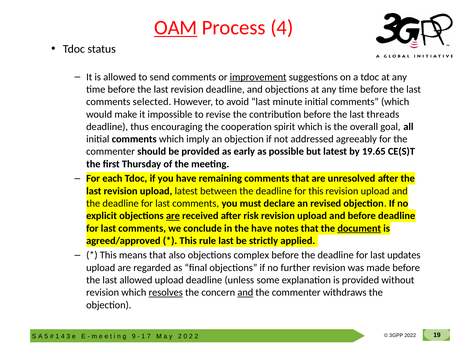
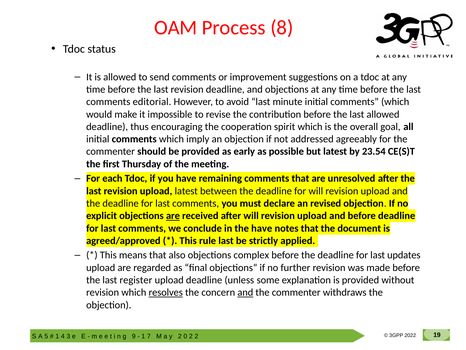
OAM underline: present -> none
Process 4: 4 -> 8
improvement underline: present -> none
selected: selected -> editorial
last threads: threads -> allowed
19.65: 19.65 -> 23.54
for this: this -> will
after risk: risk -> will
document underline: present -> none
last allowed: allowed -> register
